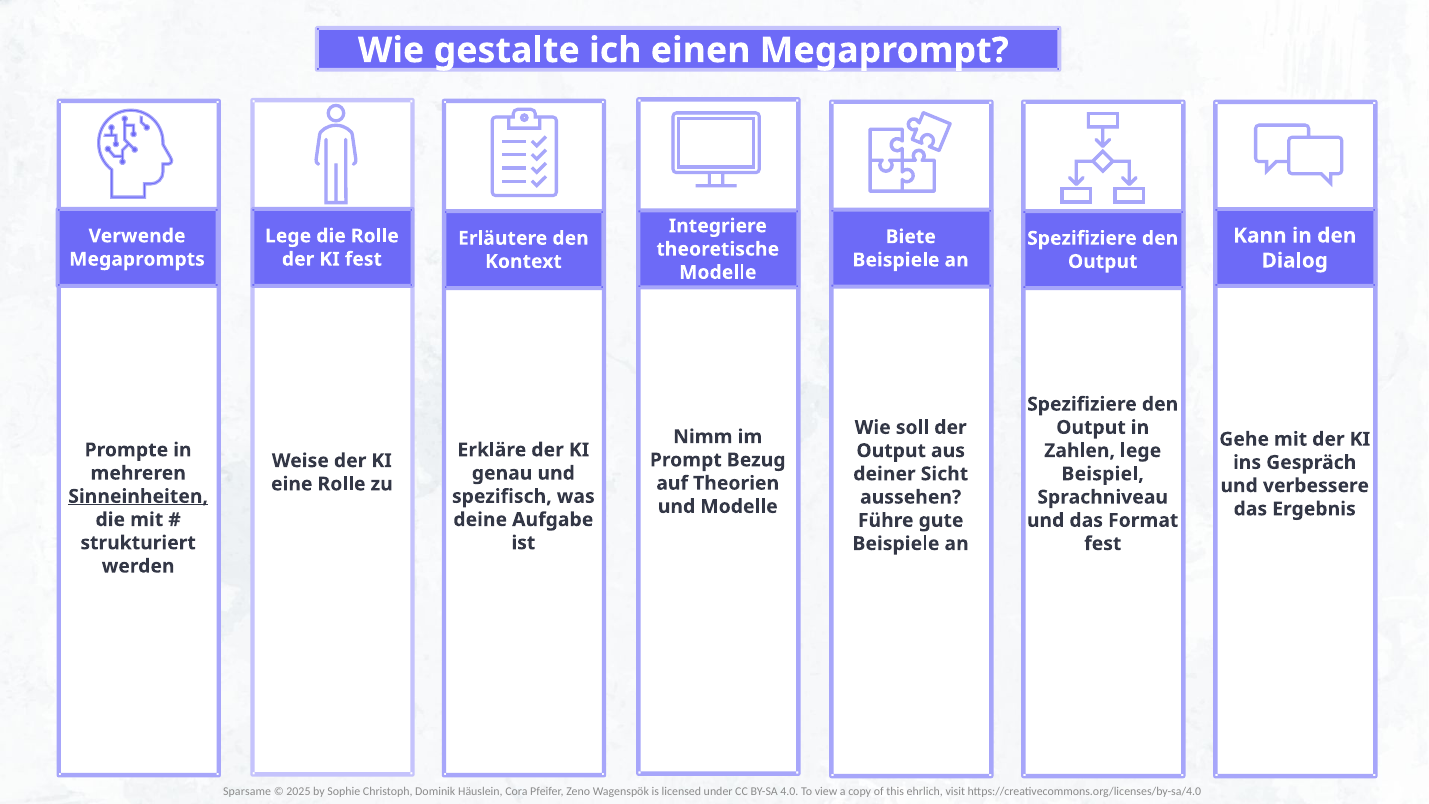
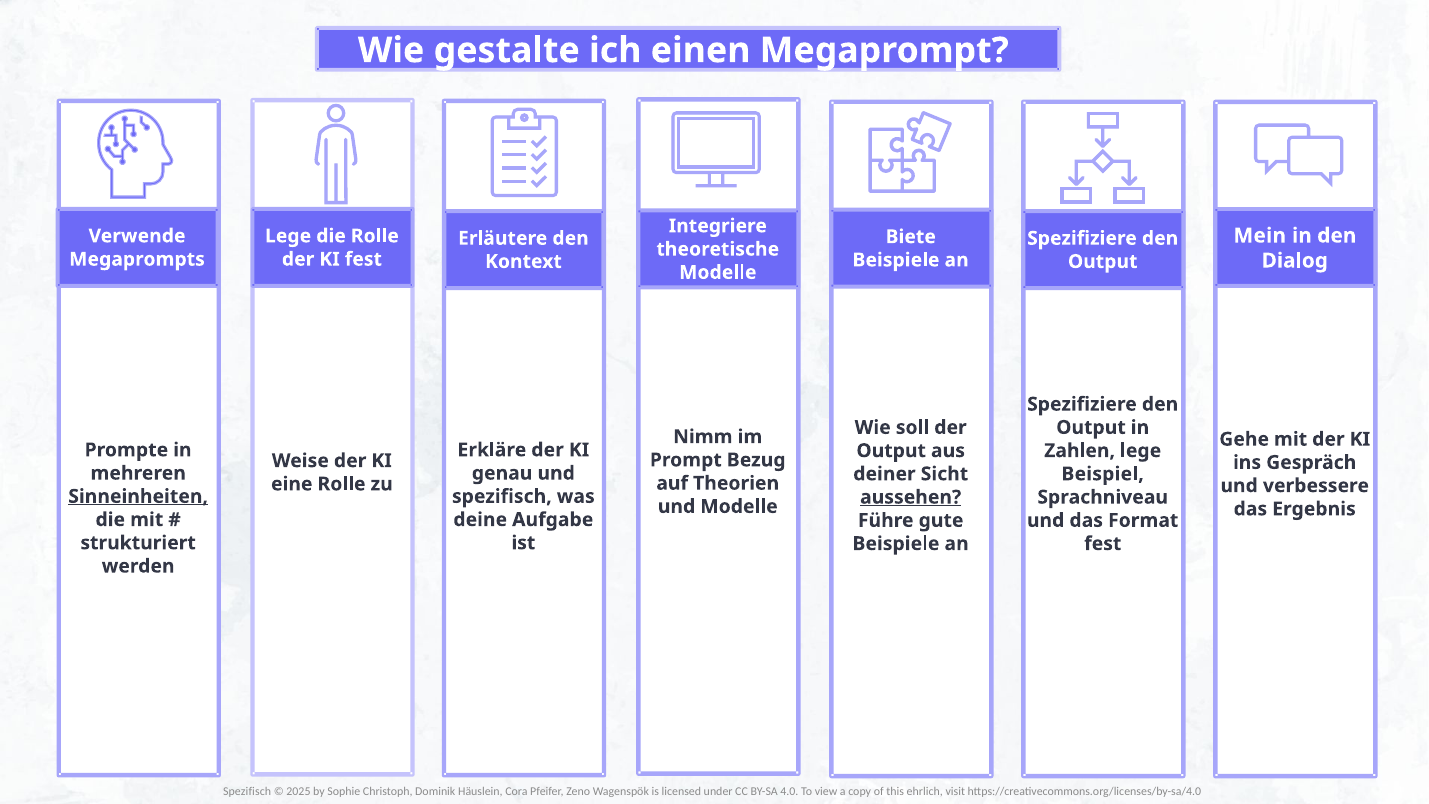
Kann: Kann -> Mein
aussehen underline: none -> present
Sparsame at (247, 791): Sparsame -> Spezifisch
